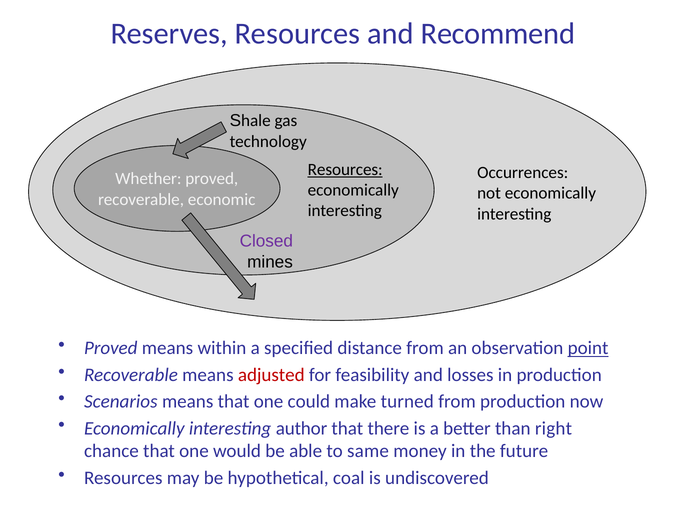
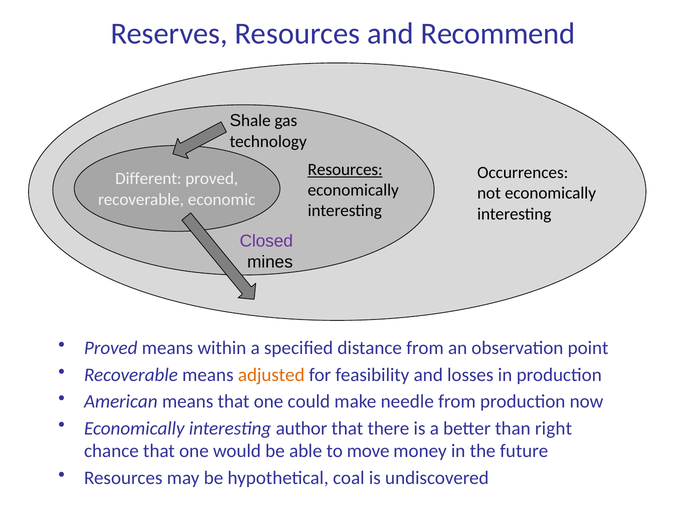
Whether: Whether -> Different
point underline: present -> none
adjusted colour: red -> orange
Scenarios: Scenarios -> American
turned: turned -> needle
same: same -> move
